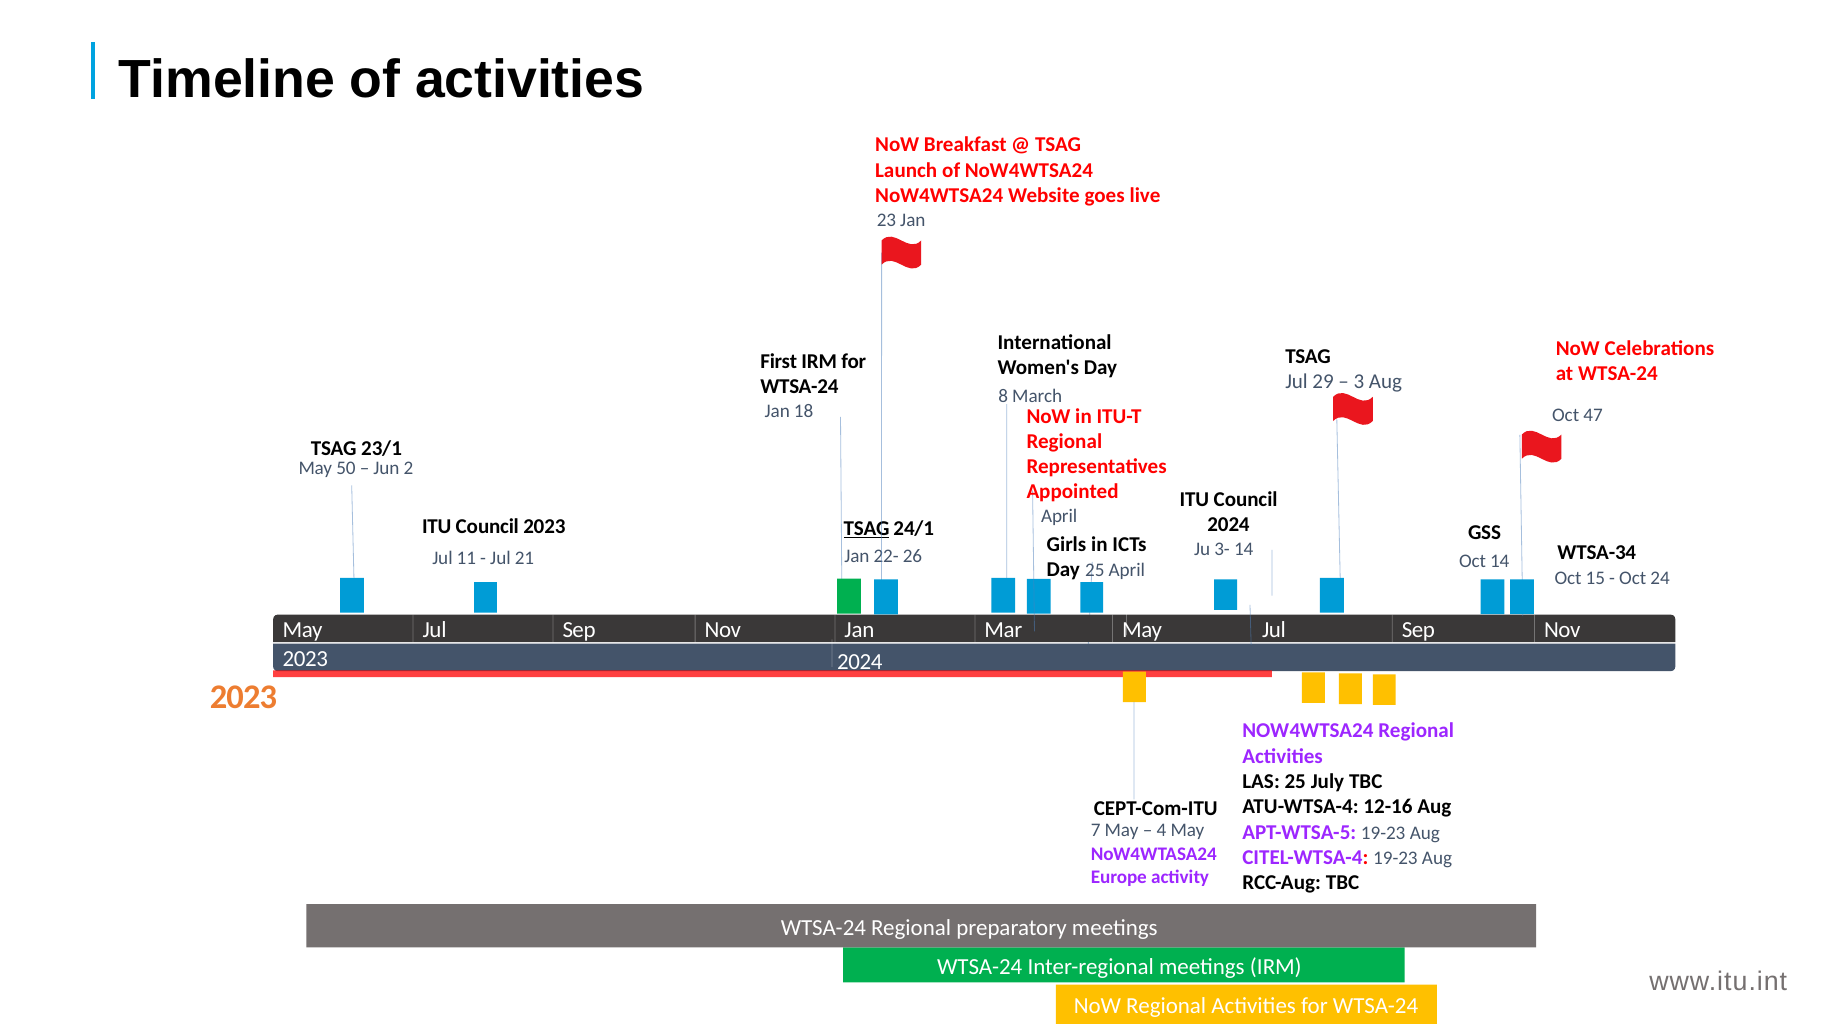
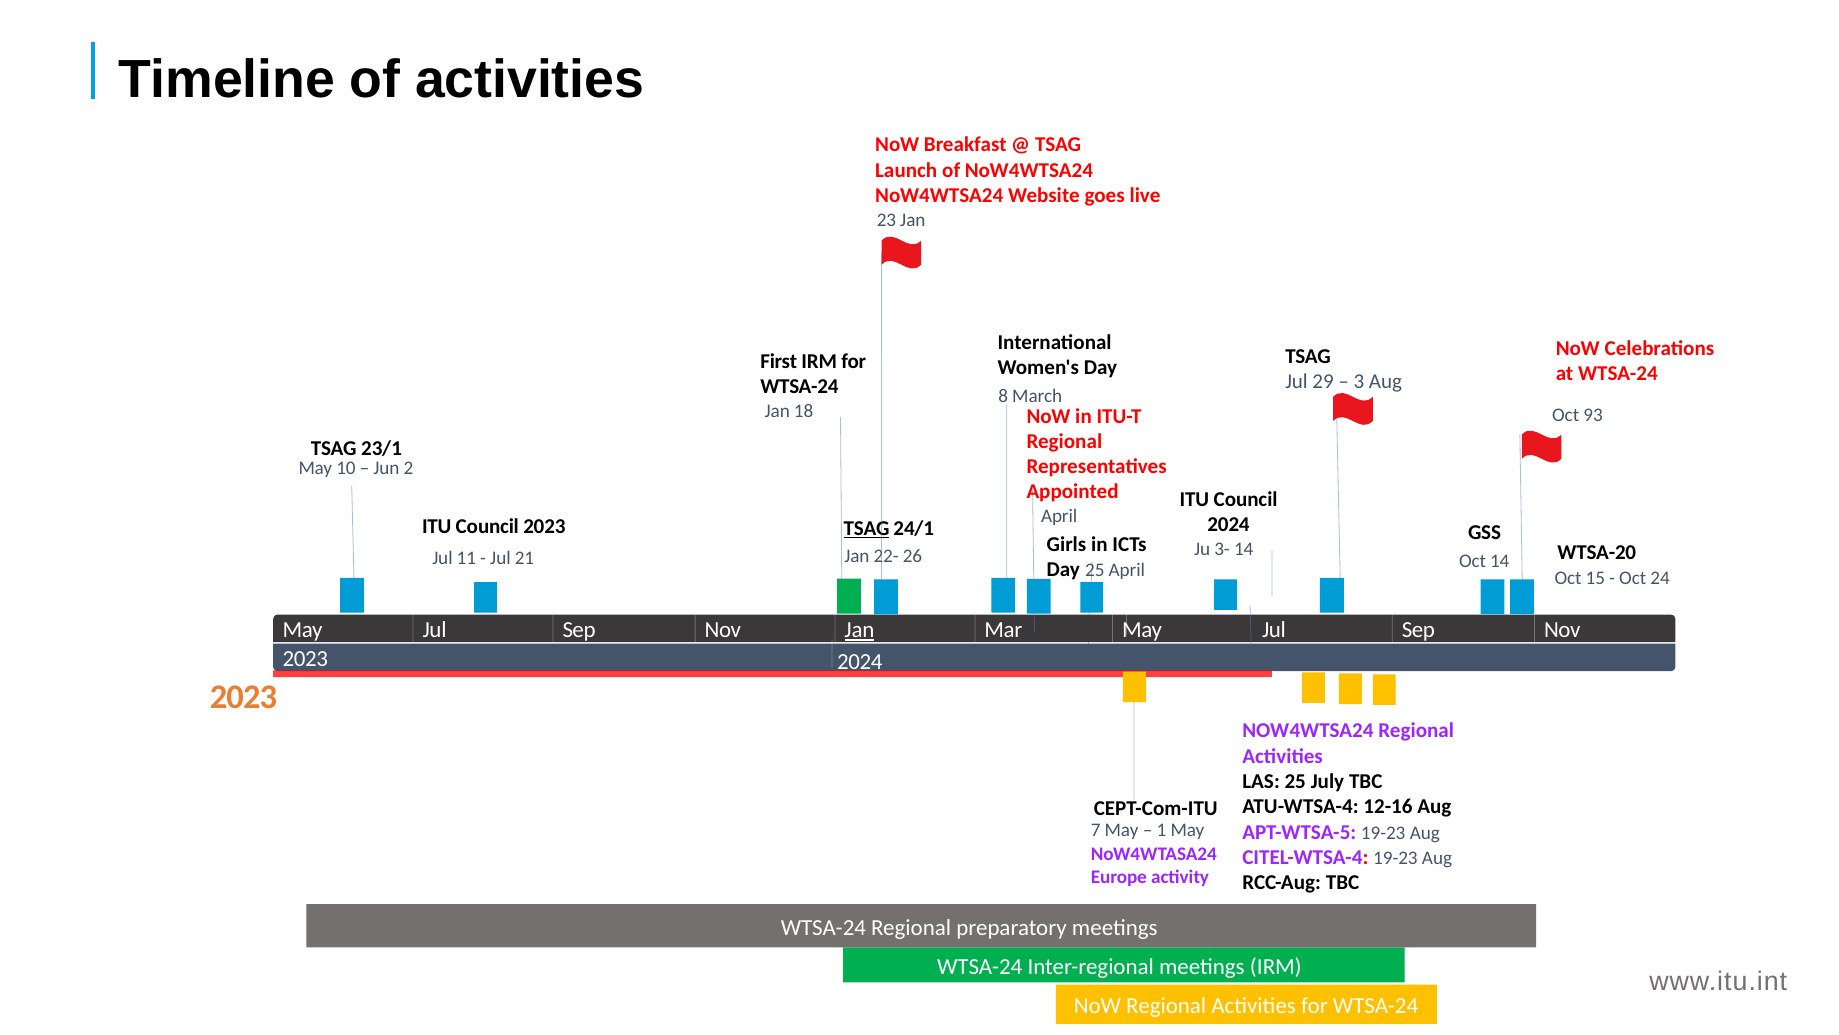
47: 47 -> 93
50: 50 -> 10
WTSA-34: WTSA-34 -> WTSA-20
Jan at (859, 630) underline: none -> present
4: 4 -> 1
